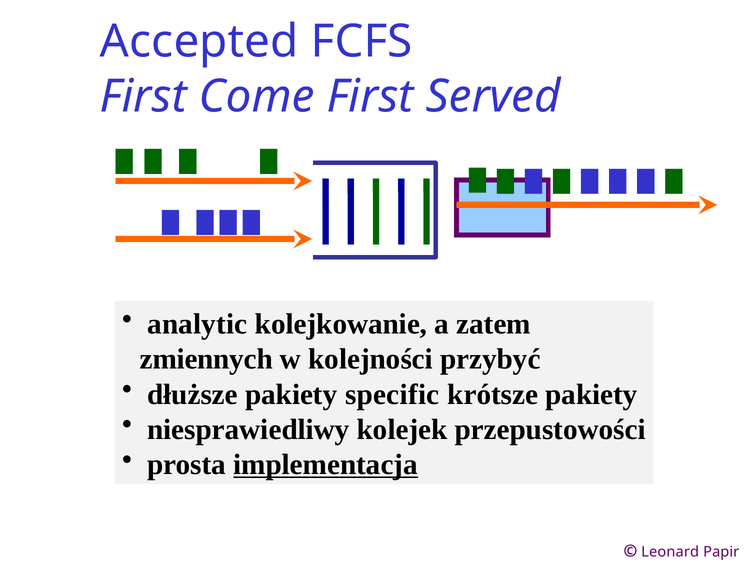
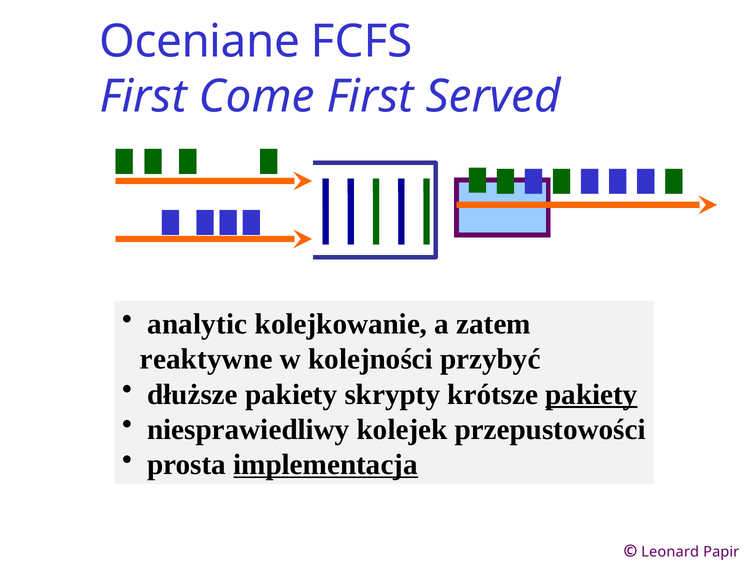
Accepted: Accepted -> Oceniane
zmiennych: zmiennych -> reaktywne
specific: specific -> skrypty
pakiety at (591, 394) underline: none -> present
